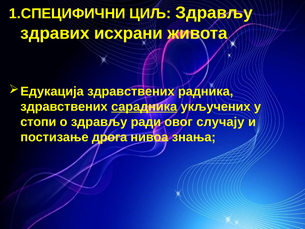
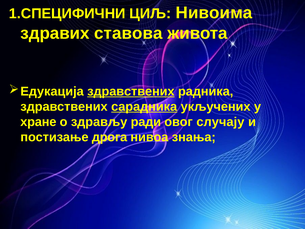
ЦИЉ Здрављу: Здрављу -> Нивоима
исхрани: исхрани -> ставова
здравствених at (131, 91) underline: none -> present
стопи: стопи -> хране
